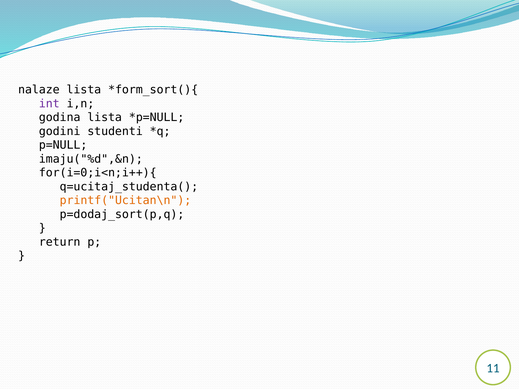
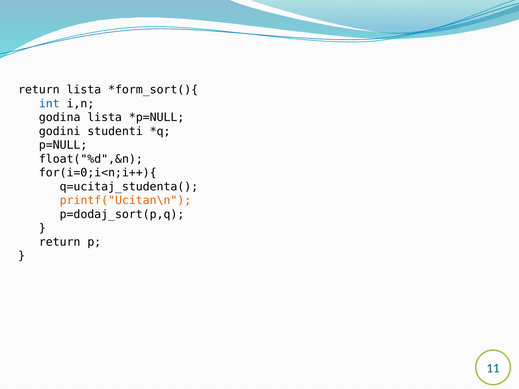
nalaze at (39, 90): nalaze -> return
int colour: purple -> blue
imaju("%d",&n: imaju("%d",&n -> float("%d",&n
